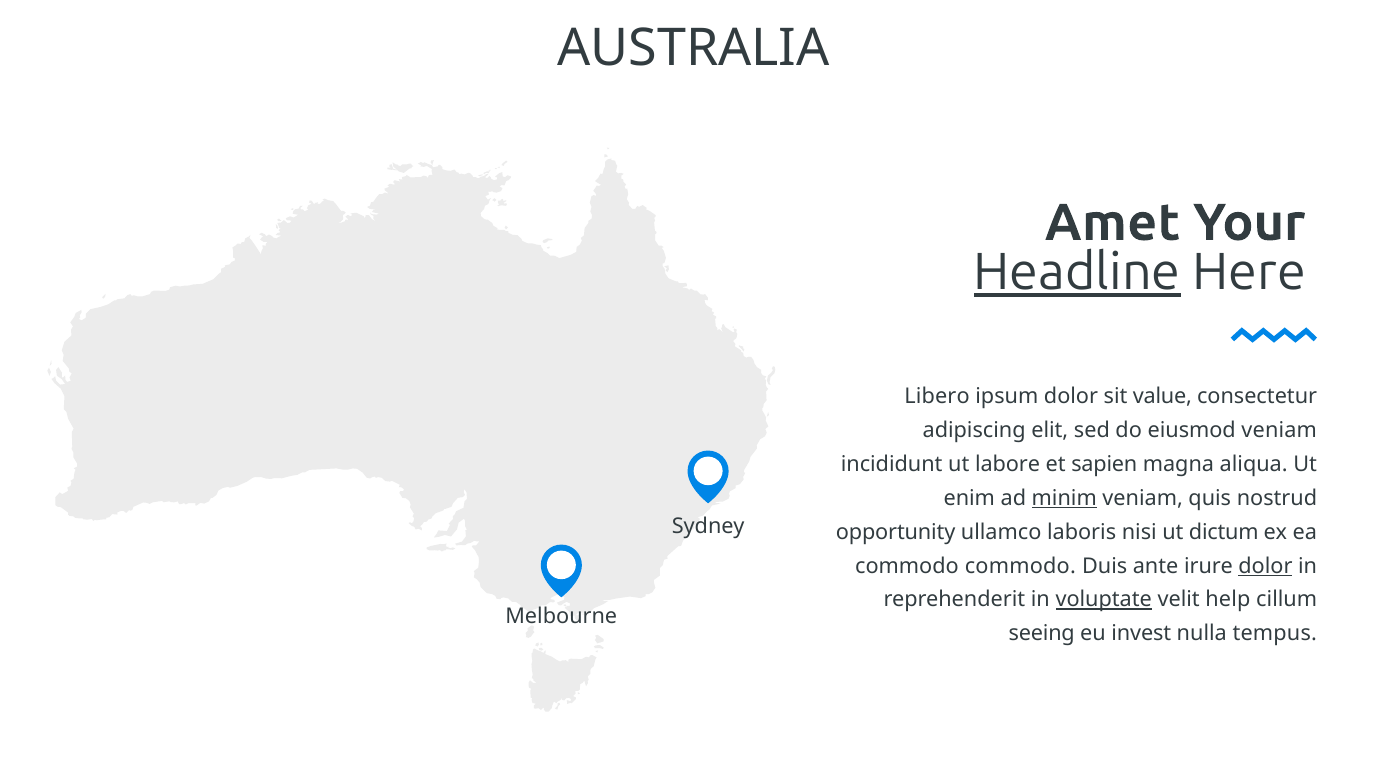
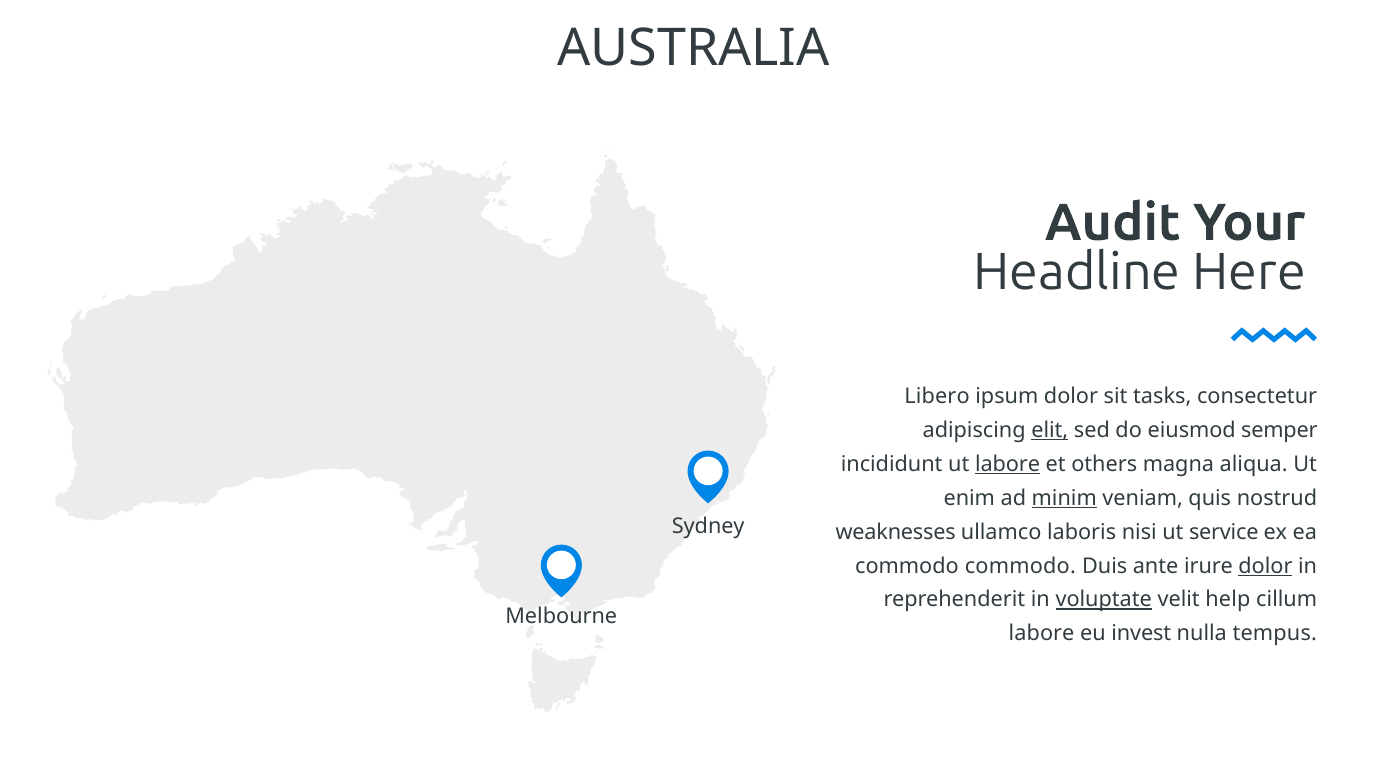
Amet: Amet -> Audit
Headline underline: present -> none
value: value -> tasks
elit underline: none -> present
eiusmod veniam: veniam -> semper
labore at (1008, 464) underline: none -> present
sapien: sapien -> others
opportunity: opportunity -> weaknesses
dictum: dictum -> service
seeing at (1042, 633): seeing -> labore
